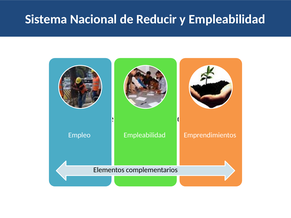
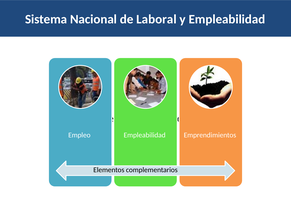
Reducir: Reducir -> Laboral
